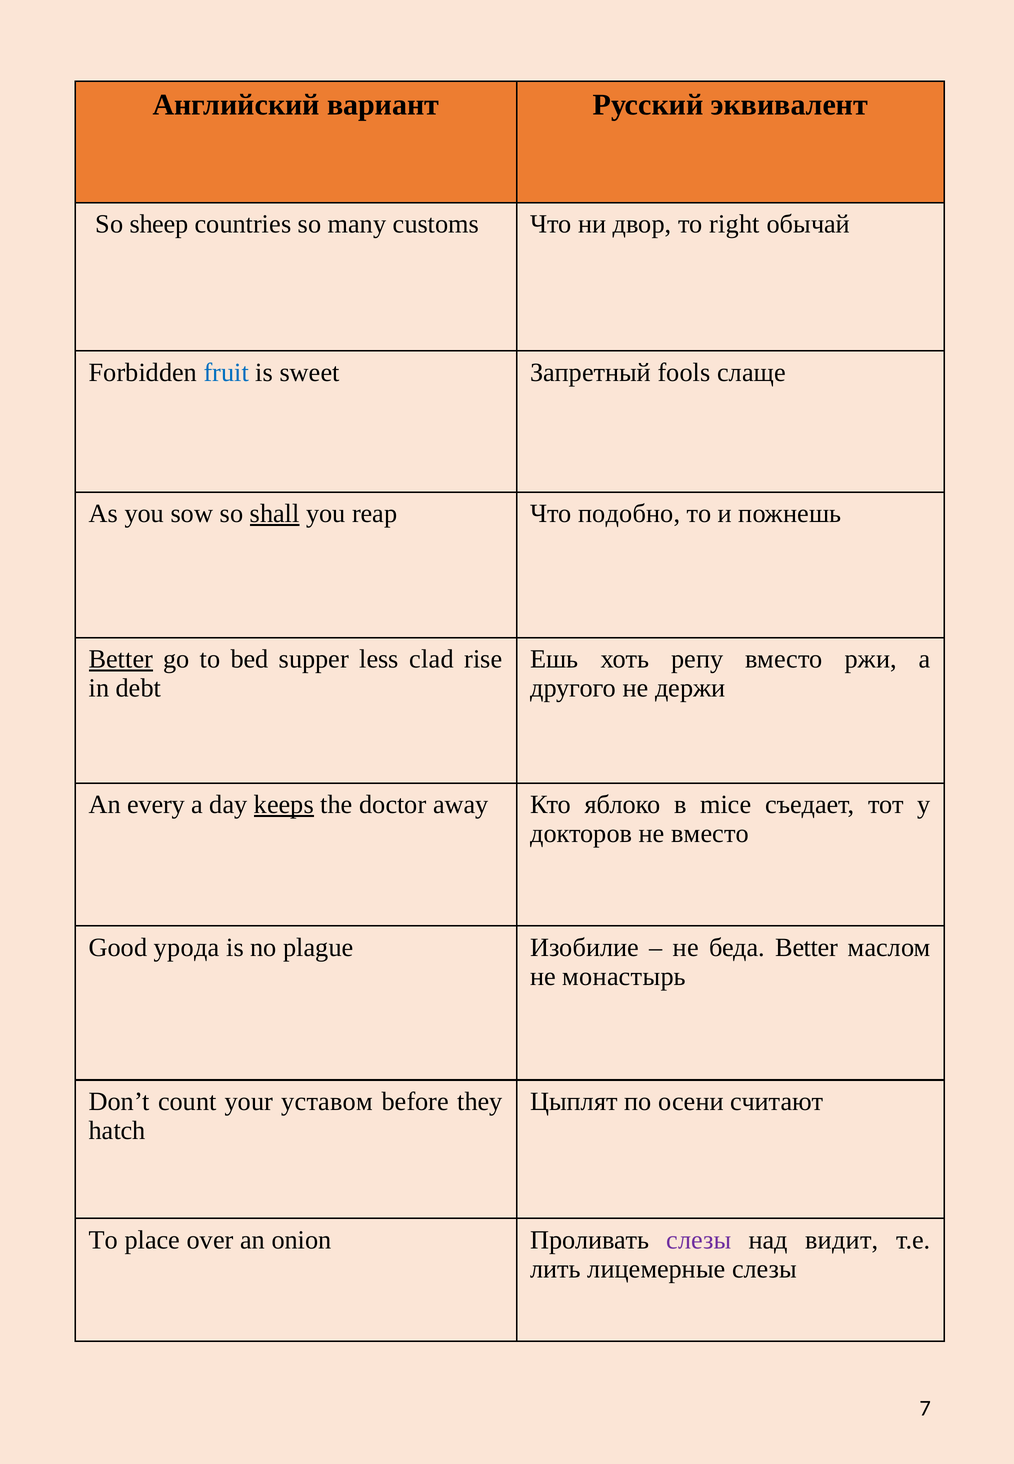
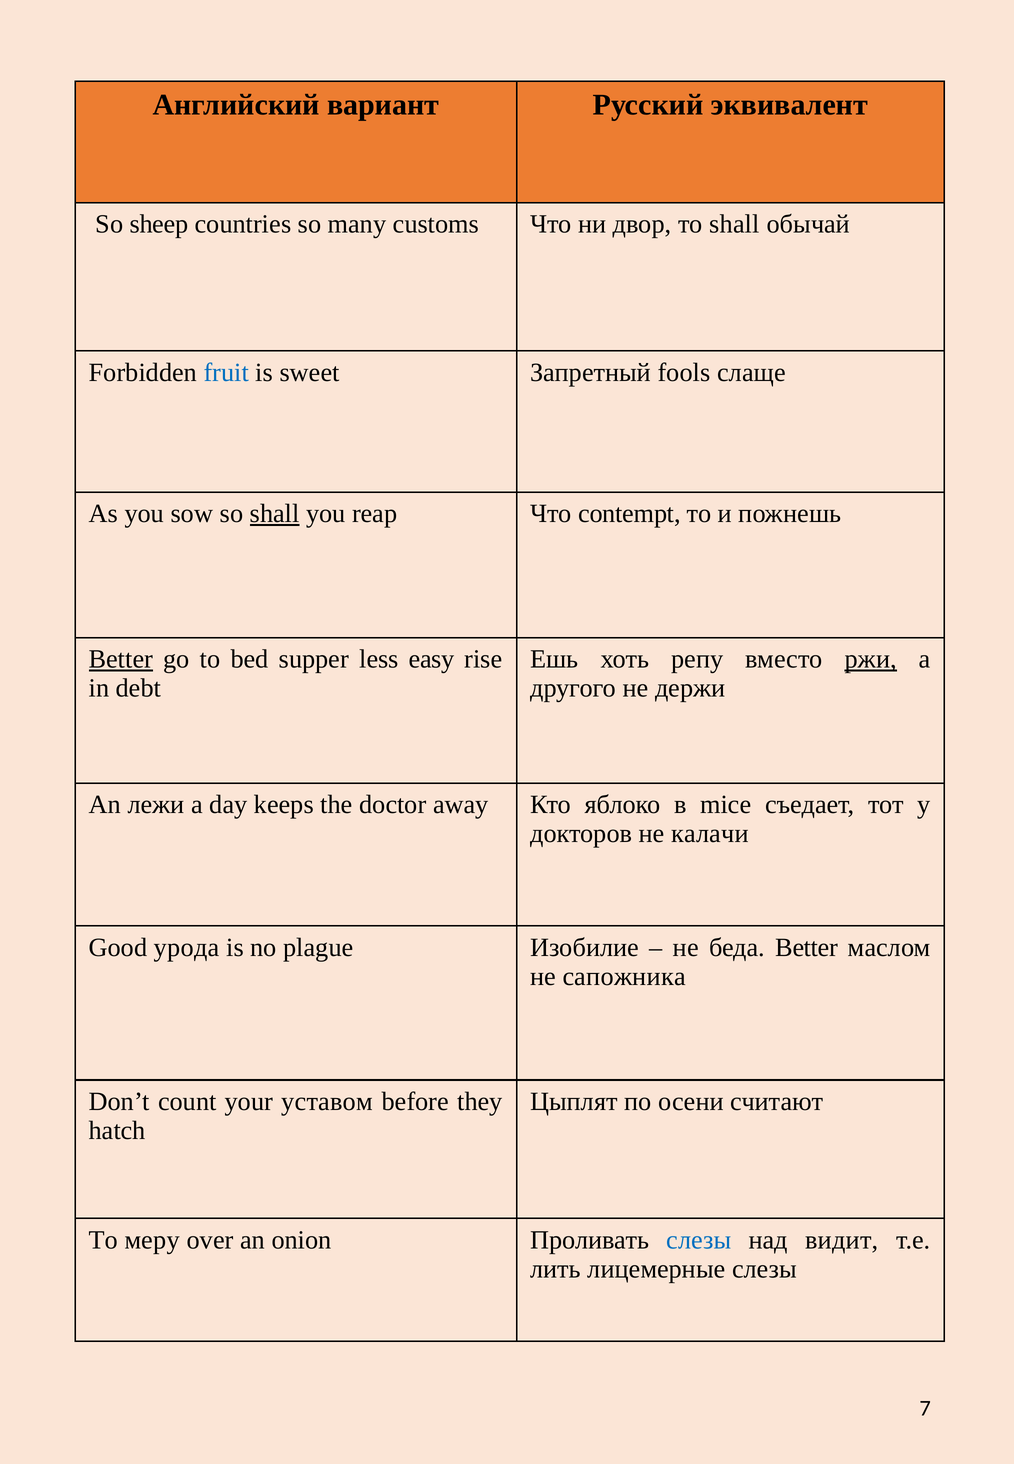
то right: right -> shall
подобно: подобно -> contempt
clad: clad -> easy
ржи underline: none -> present
every: every -> лежи
keeps underline: present -> none
не вместо: вместо -> калачи
монастырь: монастырь -> сапожника
place: place -> меру
слезы at (699, 1240) colour: purple -> blue
